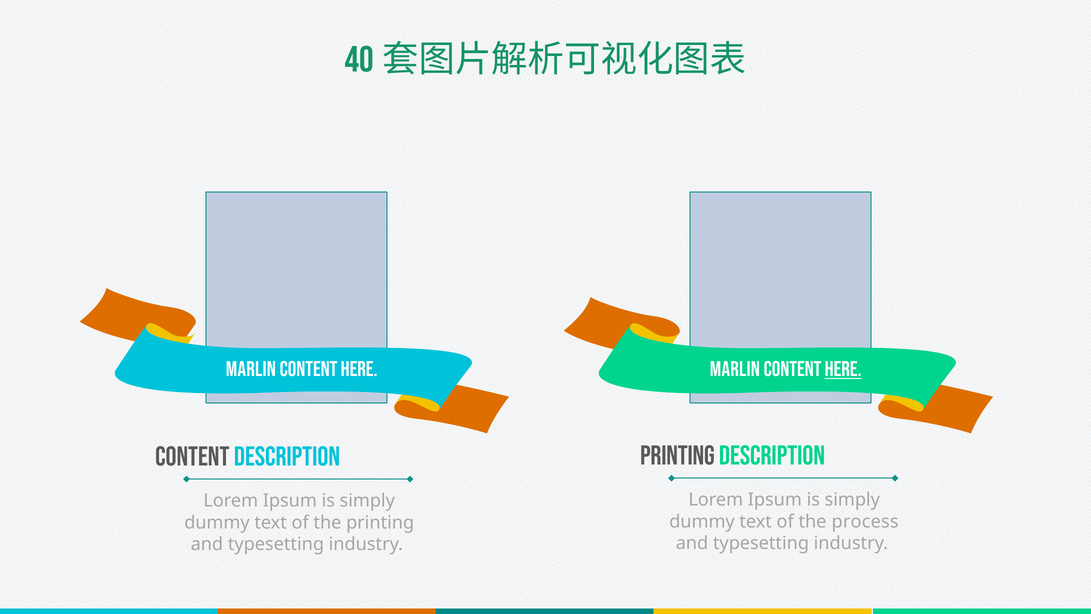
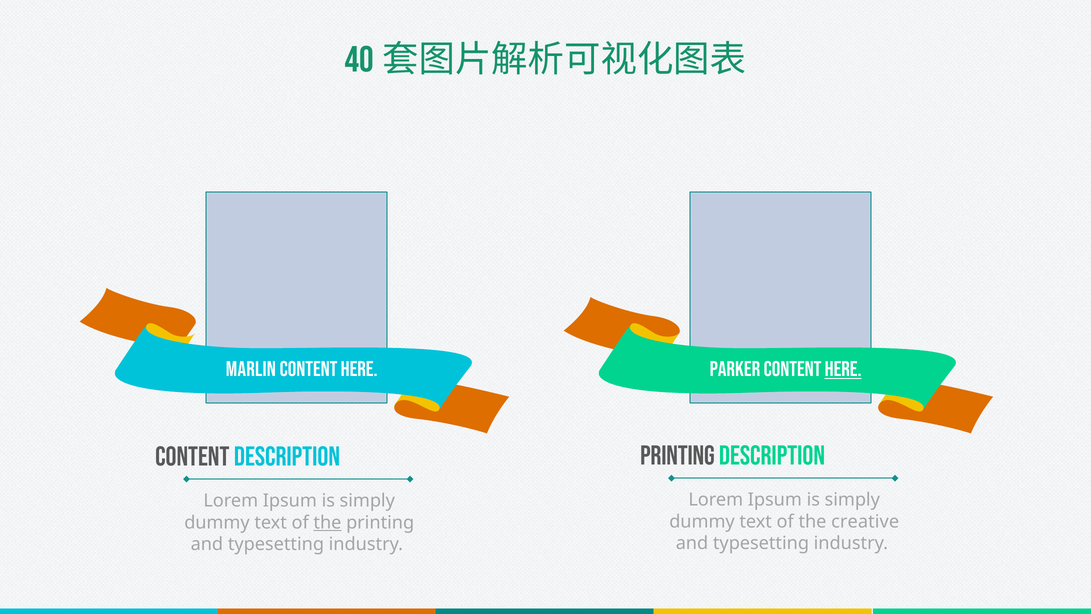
HERE MARLIN: MARLIN -> PARKER
process: process -> creative
the at (327, 522) underline: none -> present
